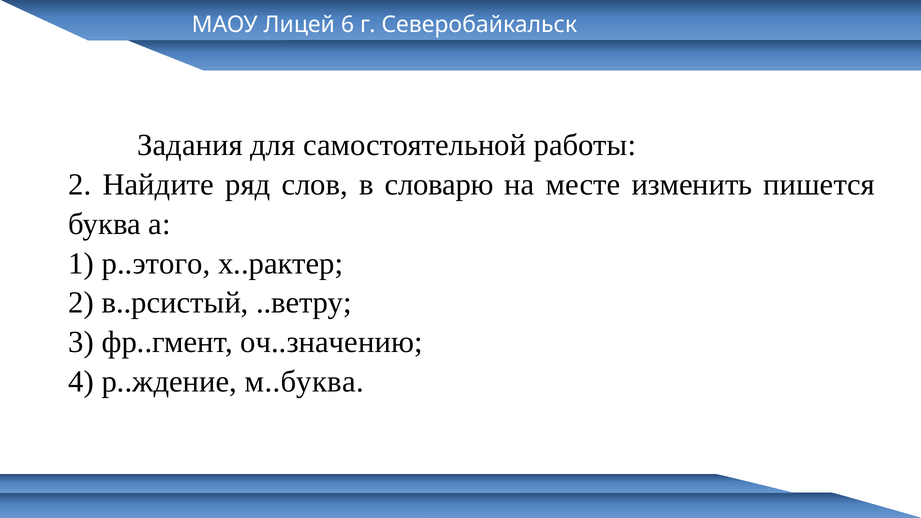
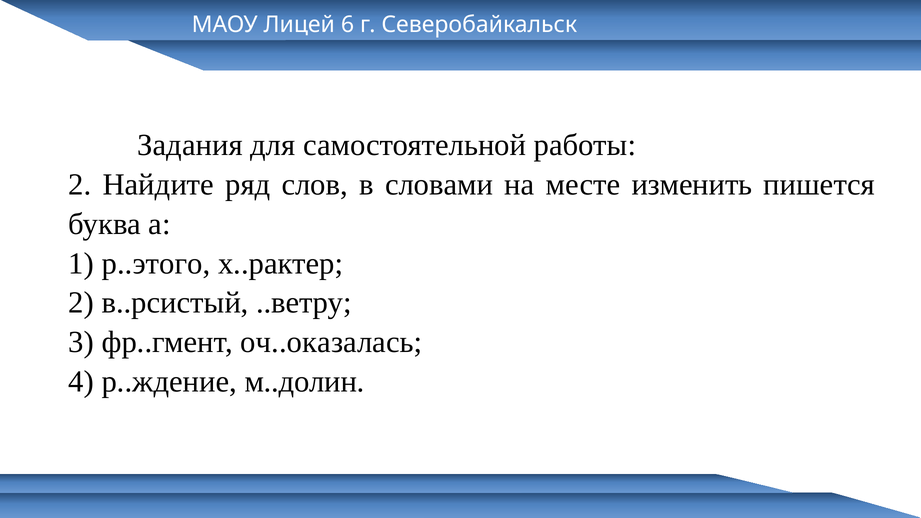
словарю: словарю -> словами
оч..значению: оч..значению -> оч..оказалась
м..буква: м..буква -> м..долин
